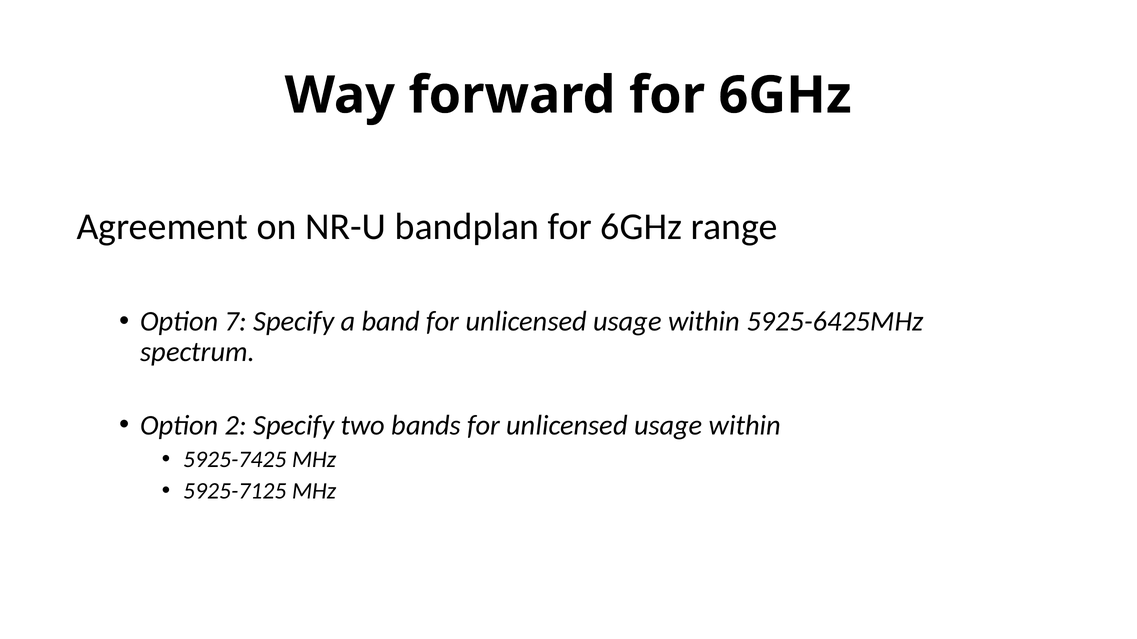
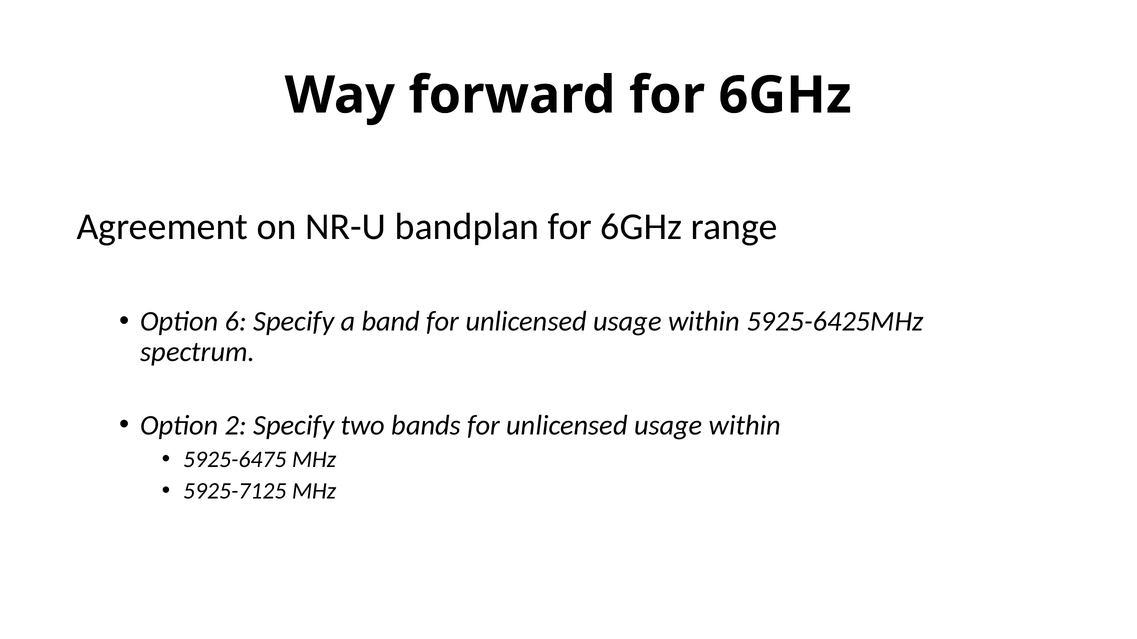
7: 7 -> 6
5925-7425: 5925-7425 -> 5925-6475
